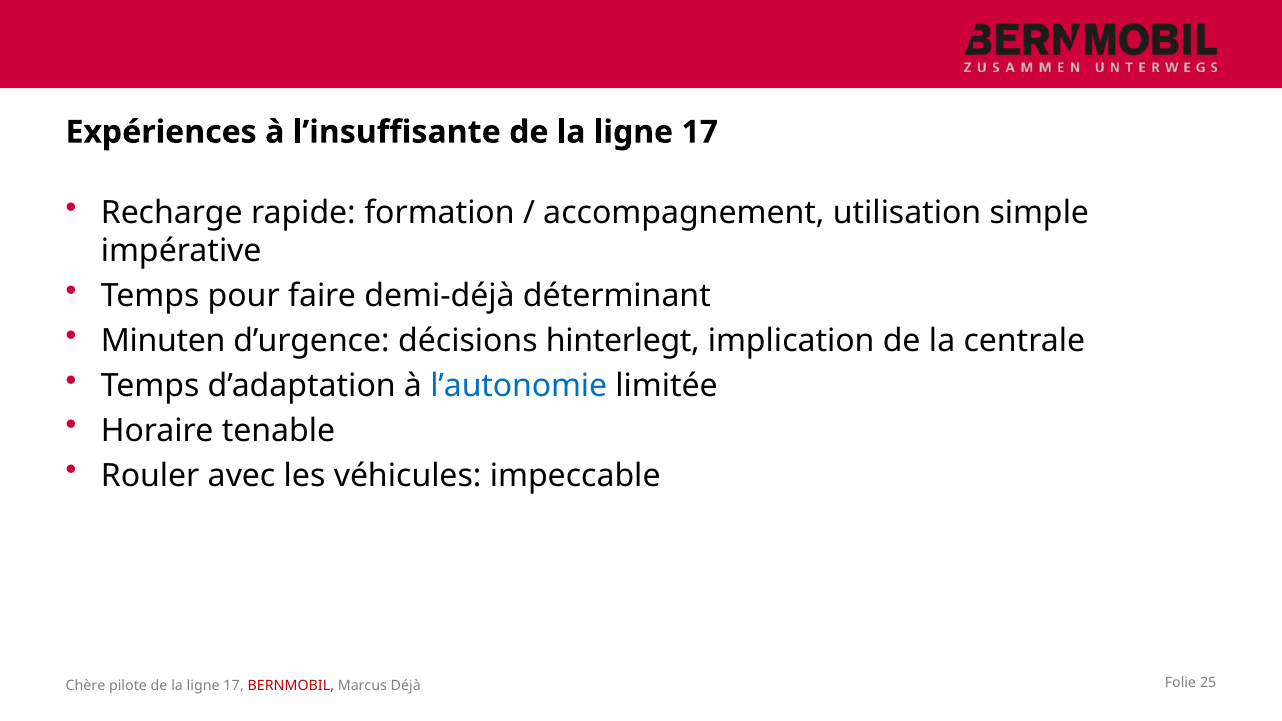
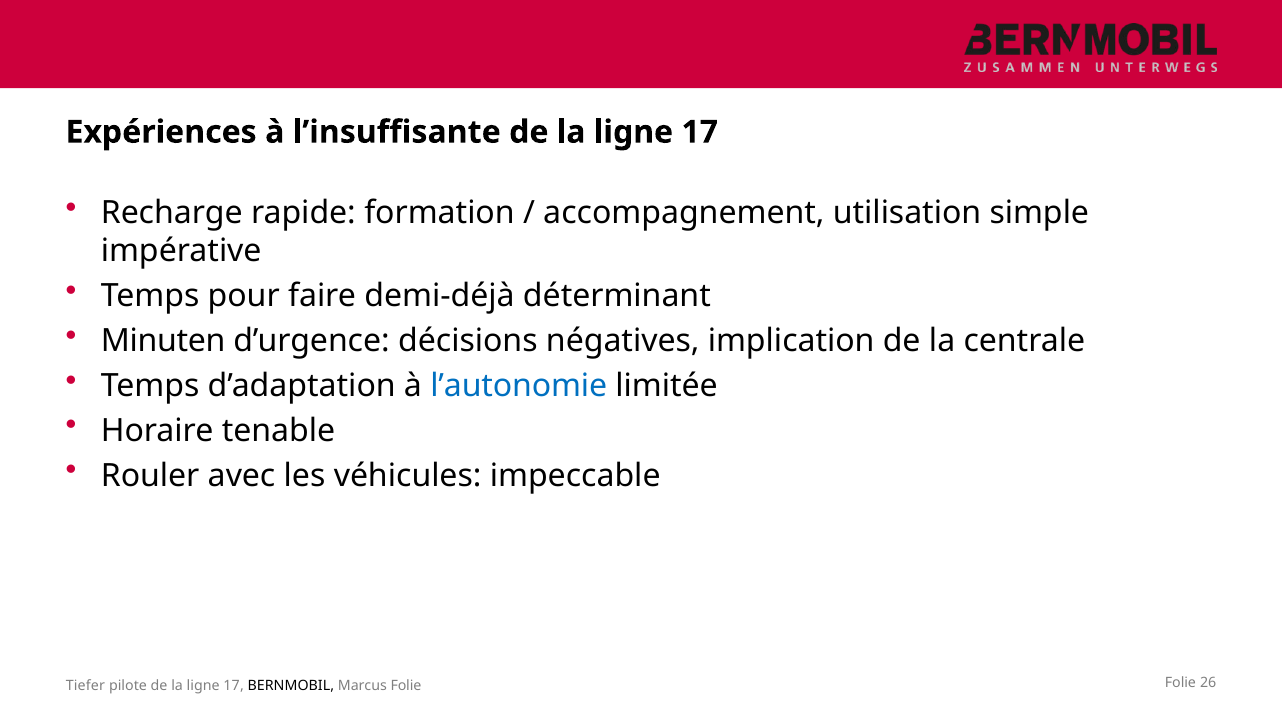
hinterlegt: hinterlegt -> négatives
Chère: Chère -> Tiefer
BERNMOBIL colour: red -> black
Marcus Déjà: Déjà -> Folie
25: 25 -> 26
